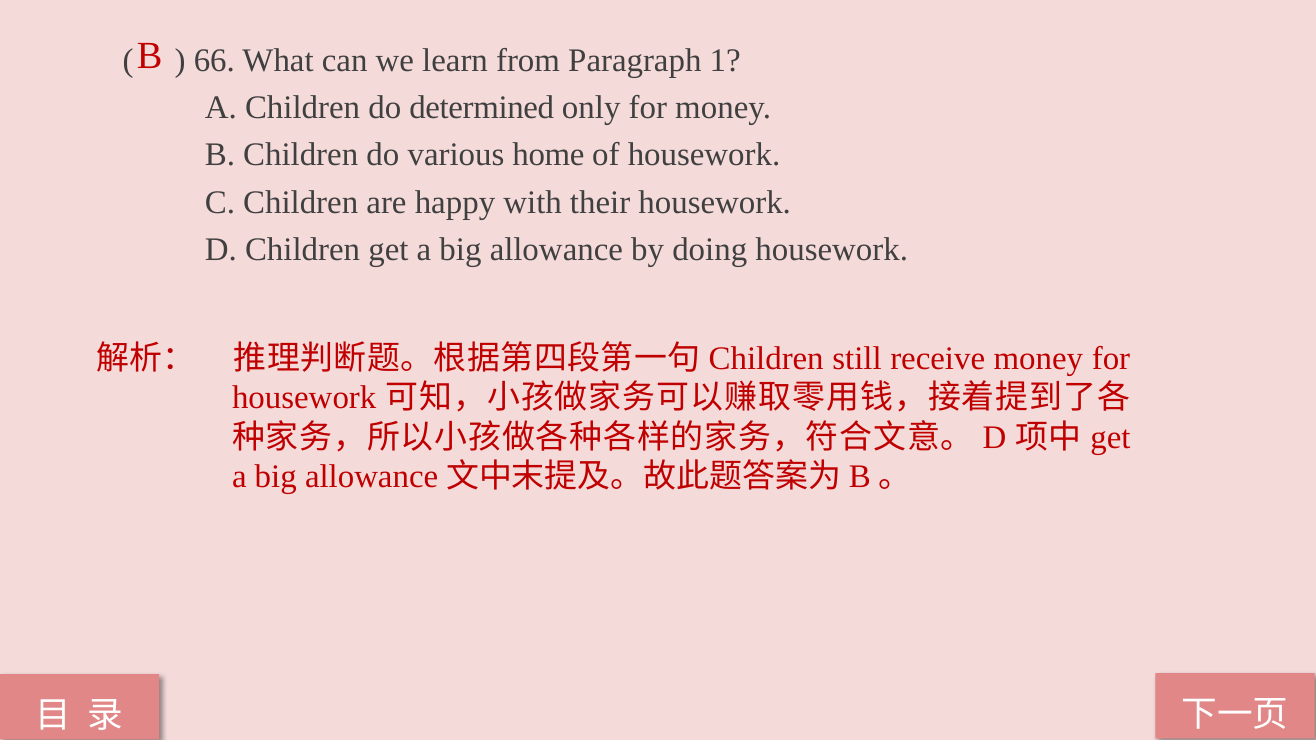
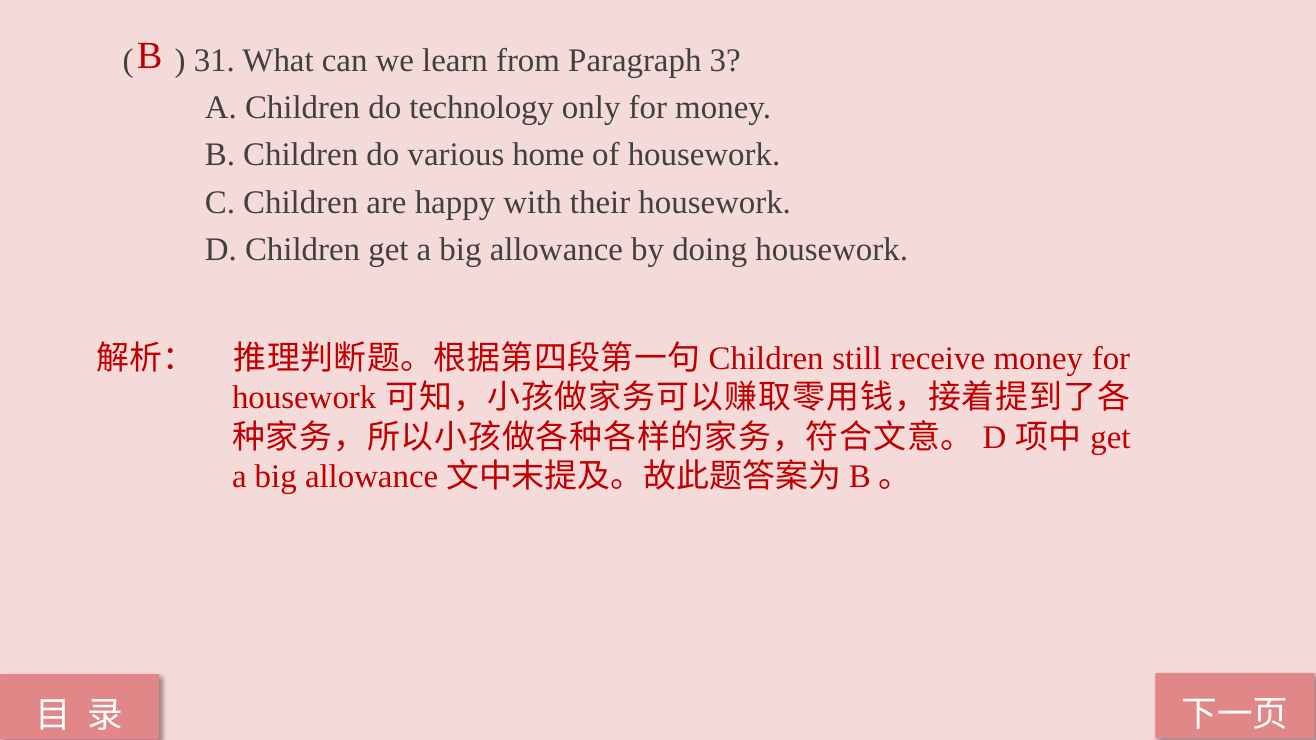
66: 66 -> 31
1: 1 -> 3
determined: determined -> technology
